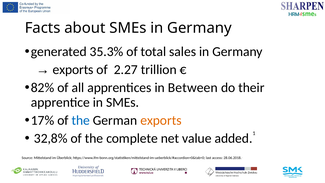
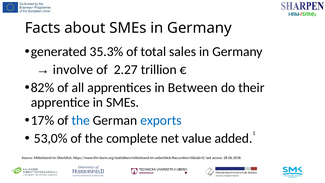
exports at (73, 70): exports -> involve
exports at (161, 120) colour: orange -> blue
32,8%: 32,8% -> 53,0%
